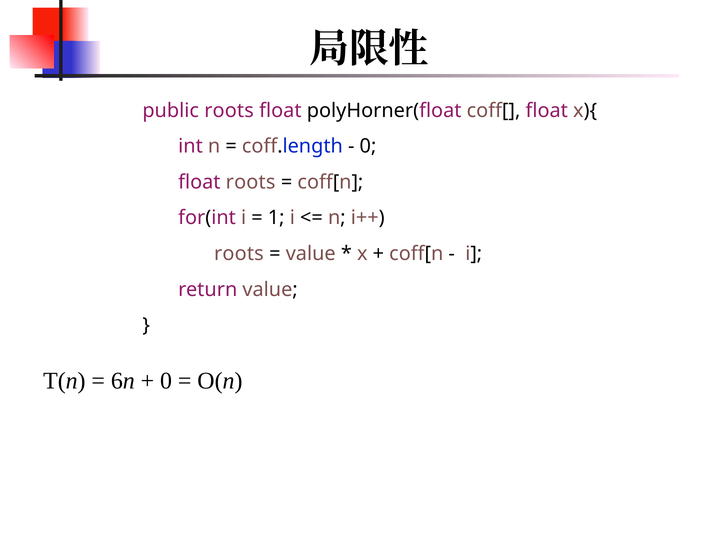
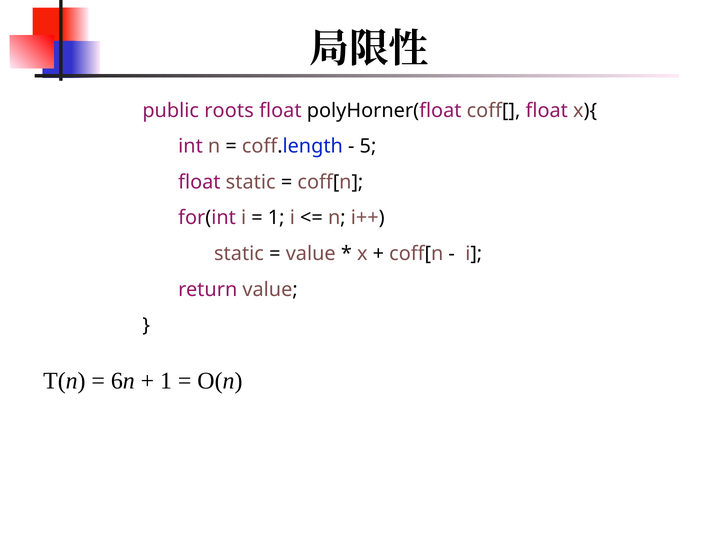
0 at (368, 146): 0 -> 5
float roots: roots -> static
roots at (239, 254): roots -> static
0 at (166, 381): 0 -> 1
